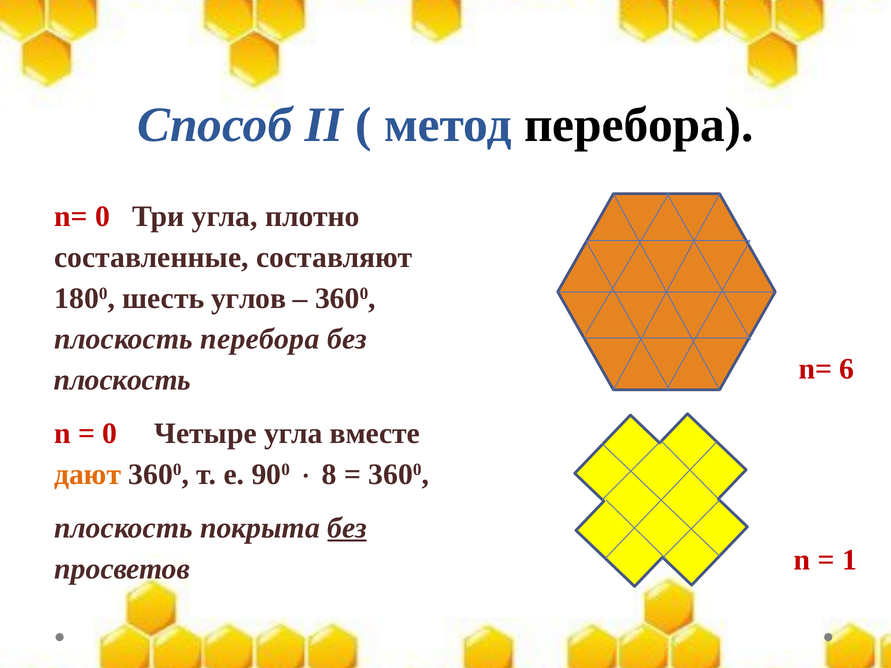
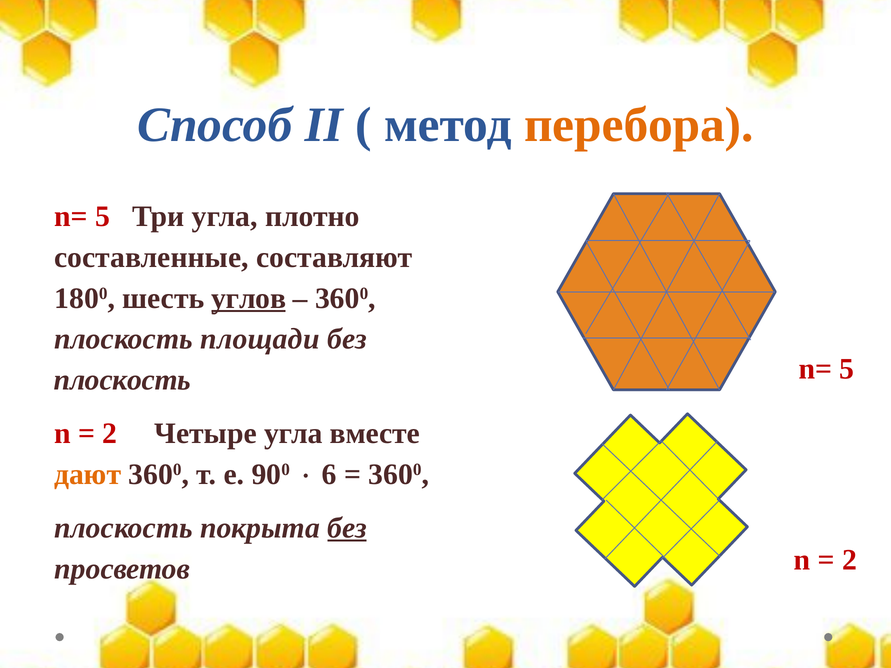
перебора at (639, 125) colour: black -> orange
0 at (102, 216): 0 -> 5
углов underline: none -> present
плоскость перебора: перебора -> площади
6 at (847, 369): 6 -> 5
0 at (110, 434): 0 -> 2
8: 8 -> 6
1 at (850, 560): 1 -> 2
